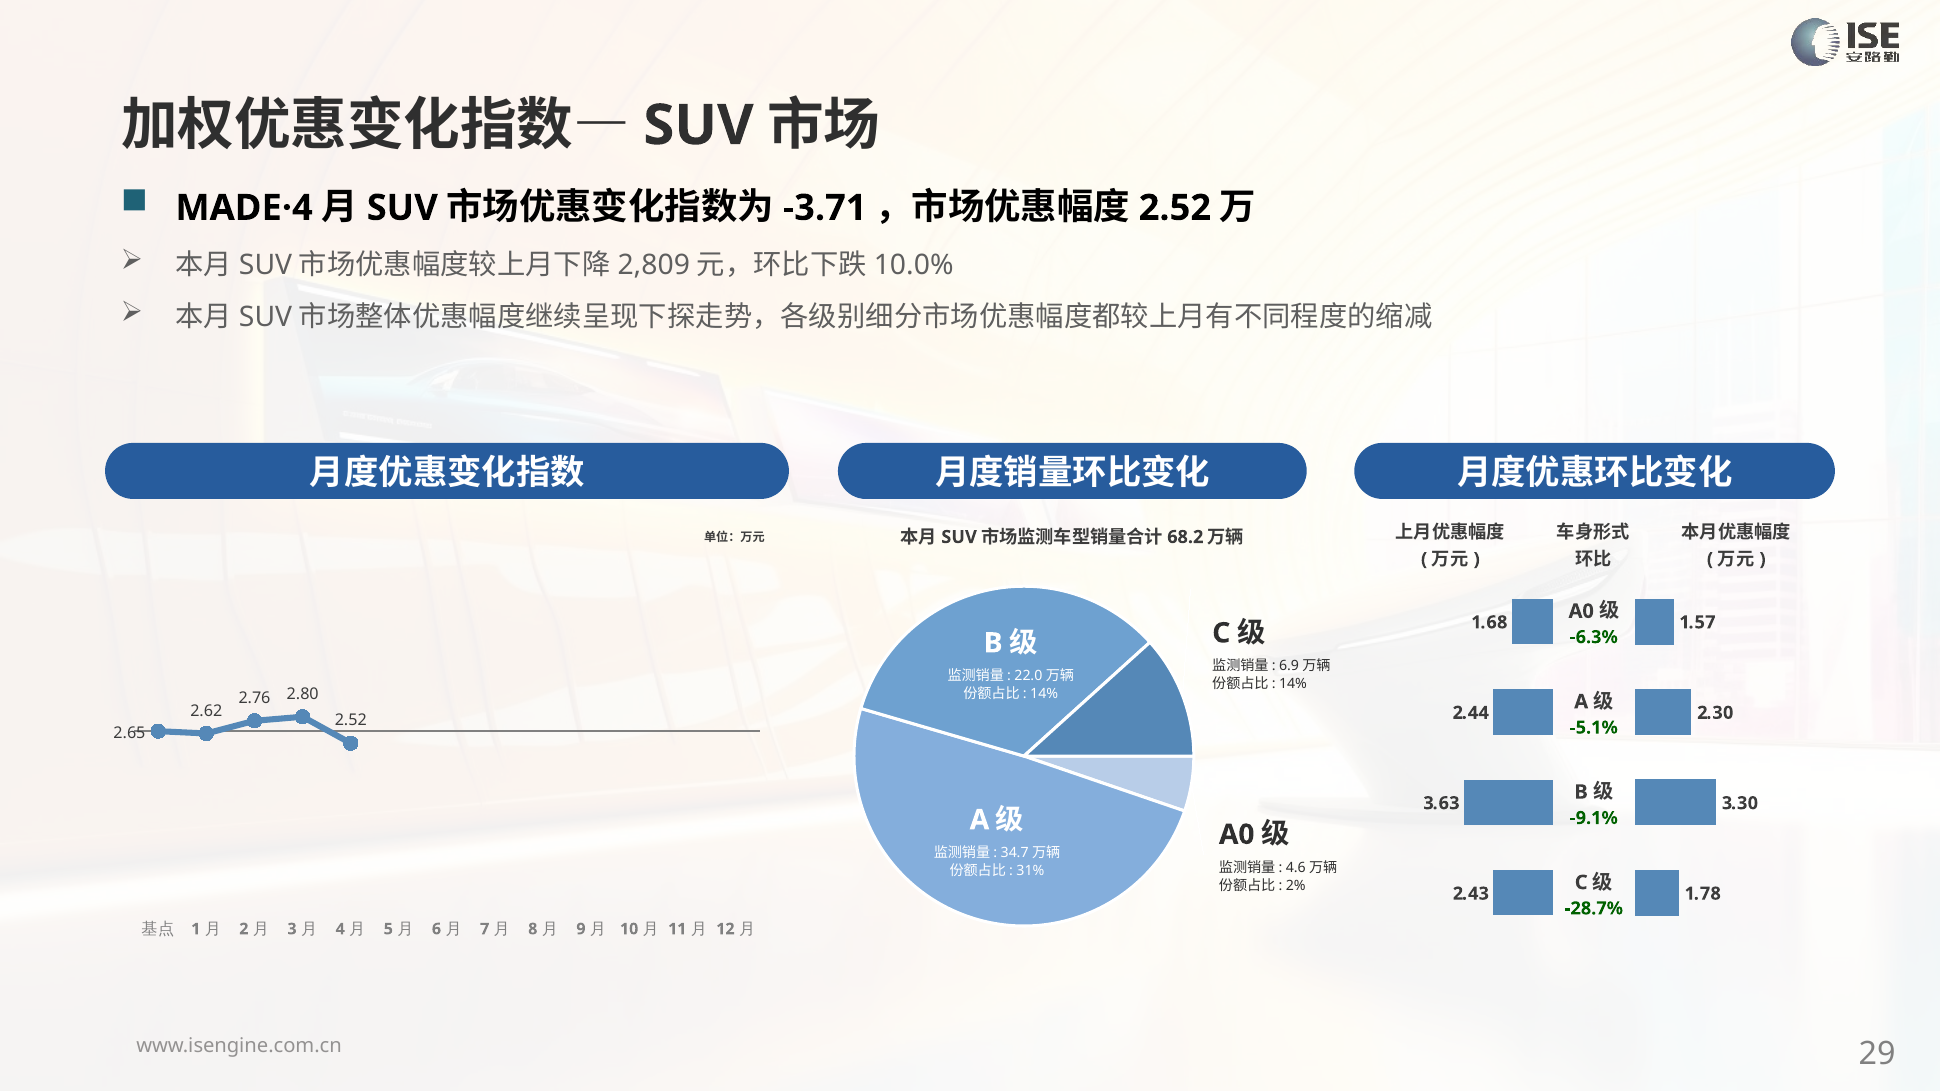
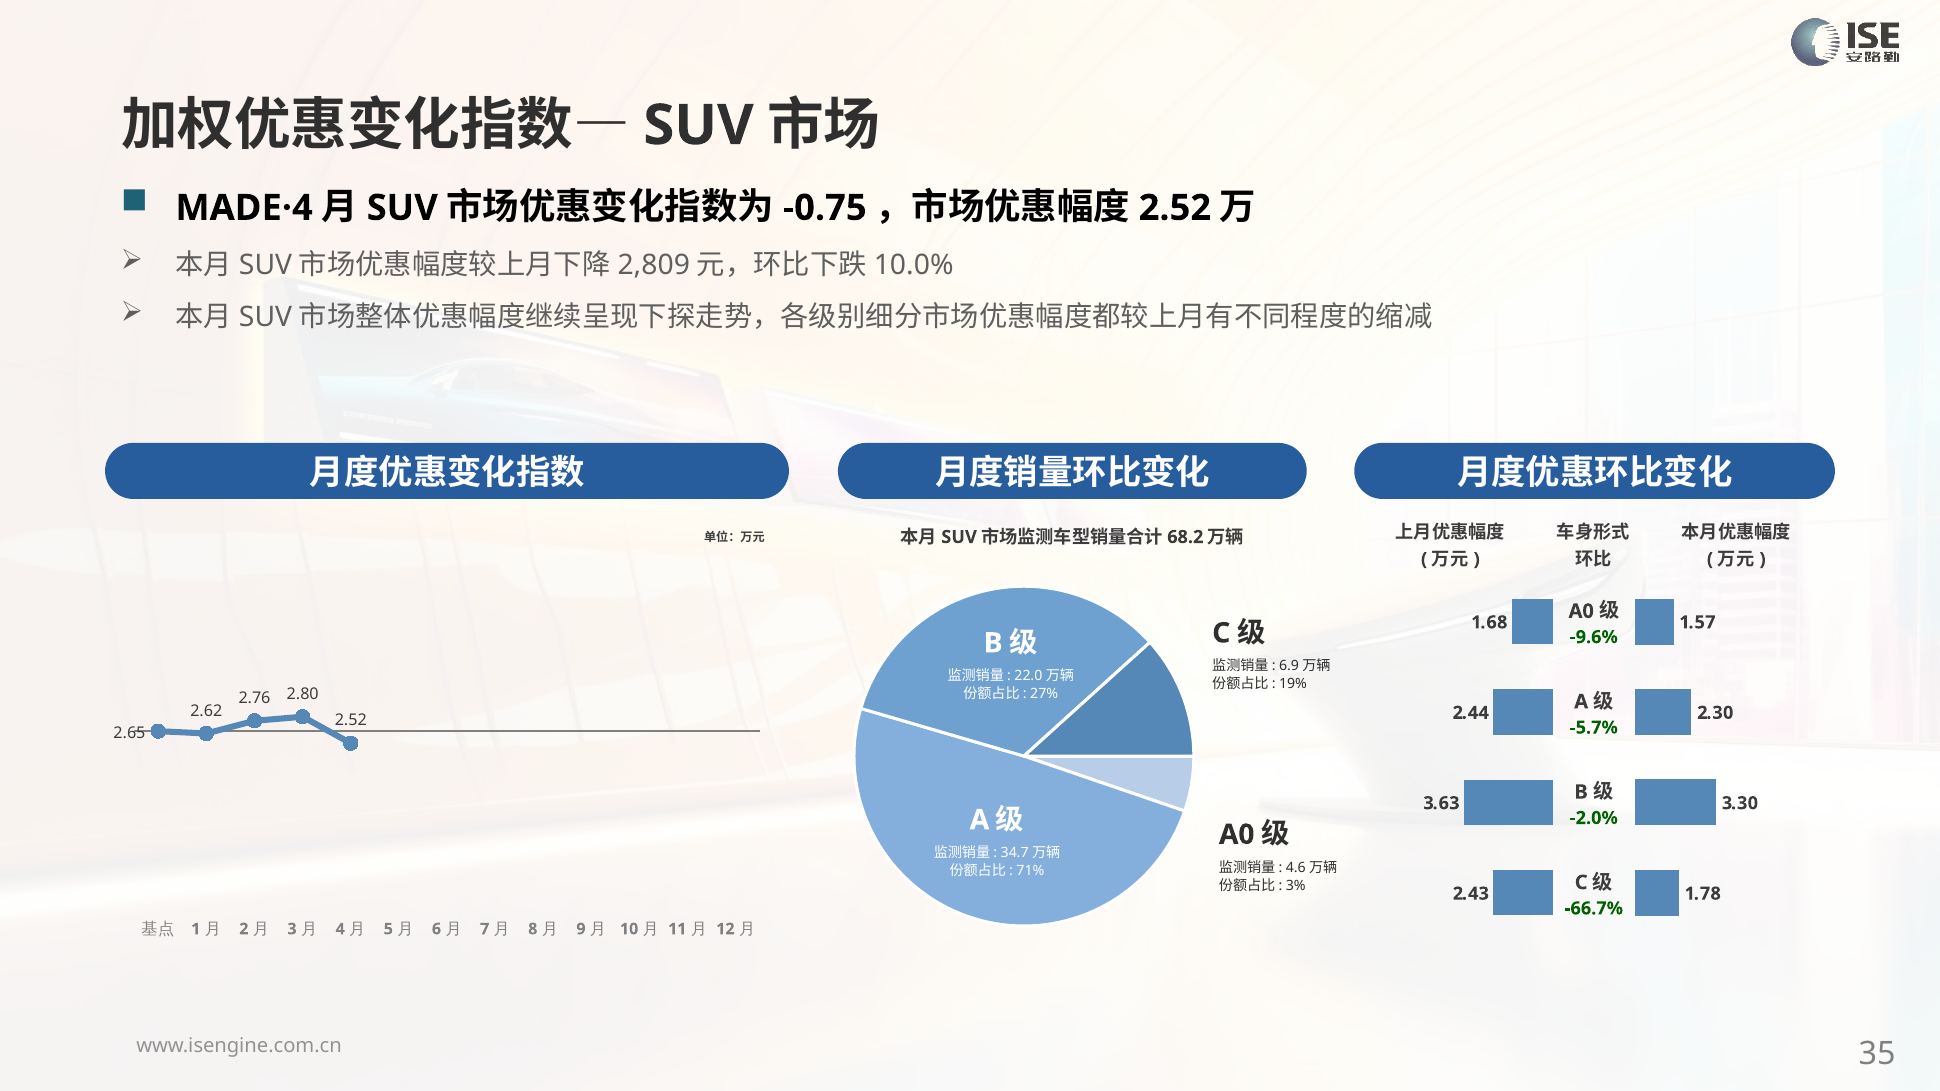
-3.71: -3.71 -> -0.75
-6.3%: -6.3% -> -9.6%
14% at (1293, 684): 14% -> 19%
14% at (1044, 694): 14% -> 27%
-5.1%: -5.1% -> -5.7%
-9.1%: -9.1% -> -2.0%
31%: 31% -> 71%
2%: 2% -> 3%
-28.7%: -28.7% -> -66.7%
29: 29 -> 35
